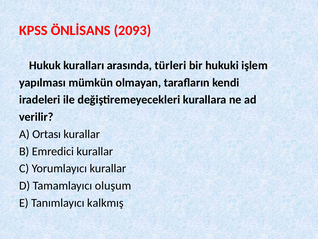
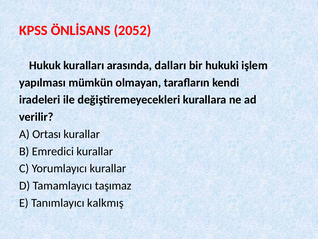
2093: 2093 -> 2052
türleri: türleri -> dalları
oluşum: oluşum -> taşımaz
